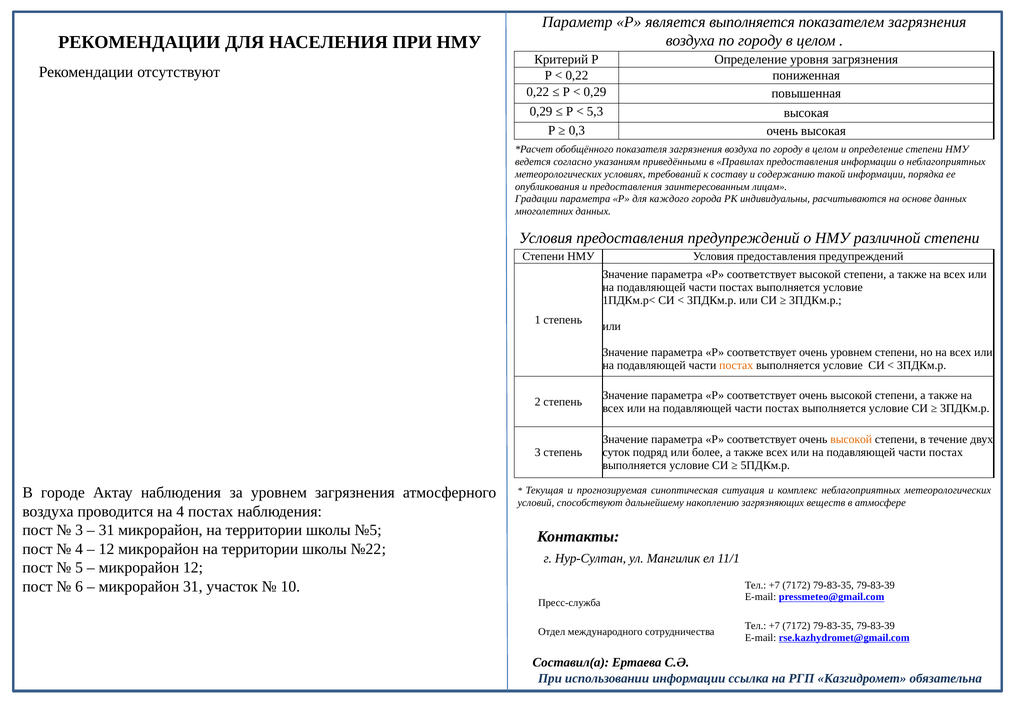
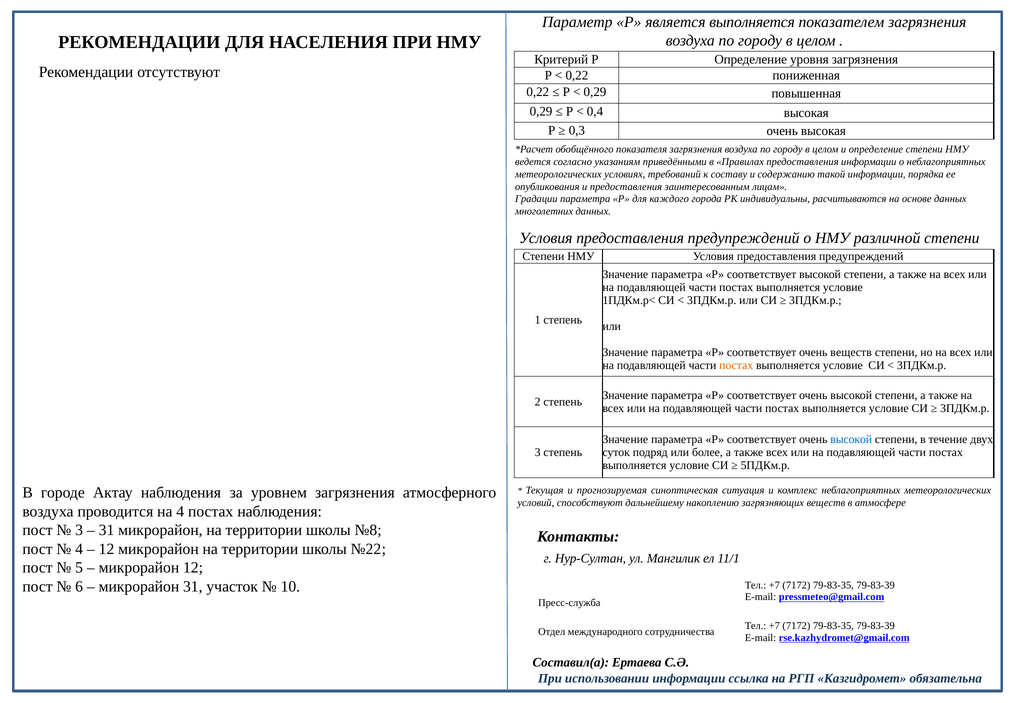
5,3: 5,3 -> 0,4
очень уровнем: уровнем -> веществ
высокой at (851, 439) colour: orange -> blue
№5: №5 -> №8
